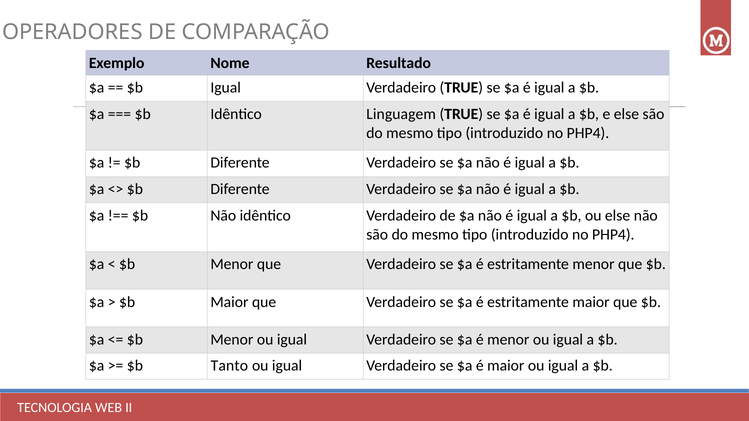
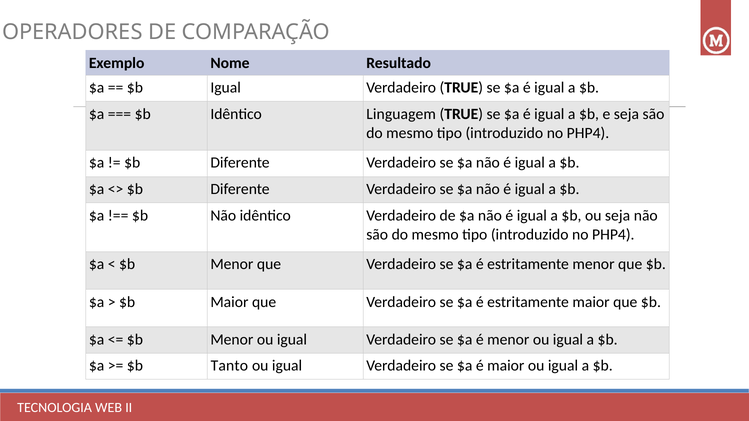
e else: else -> seja
ou else: else -> seja
